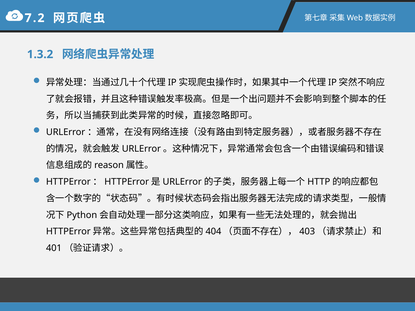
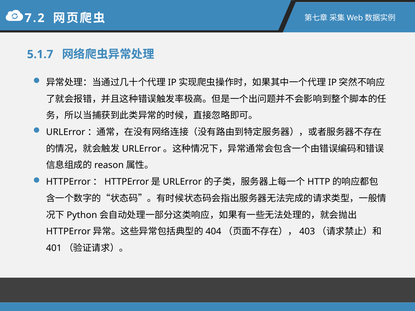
1.3.2: 1.3.2 -> 5.1.7
